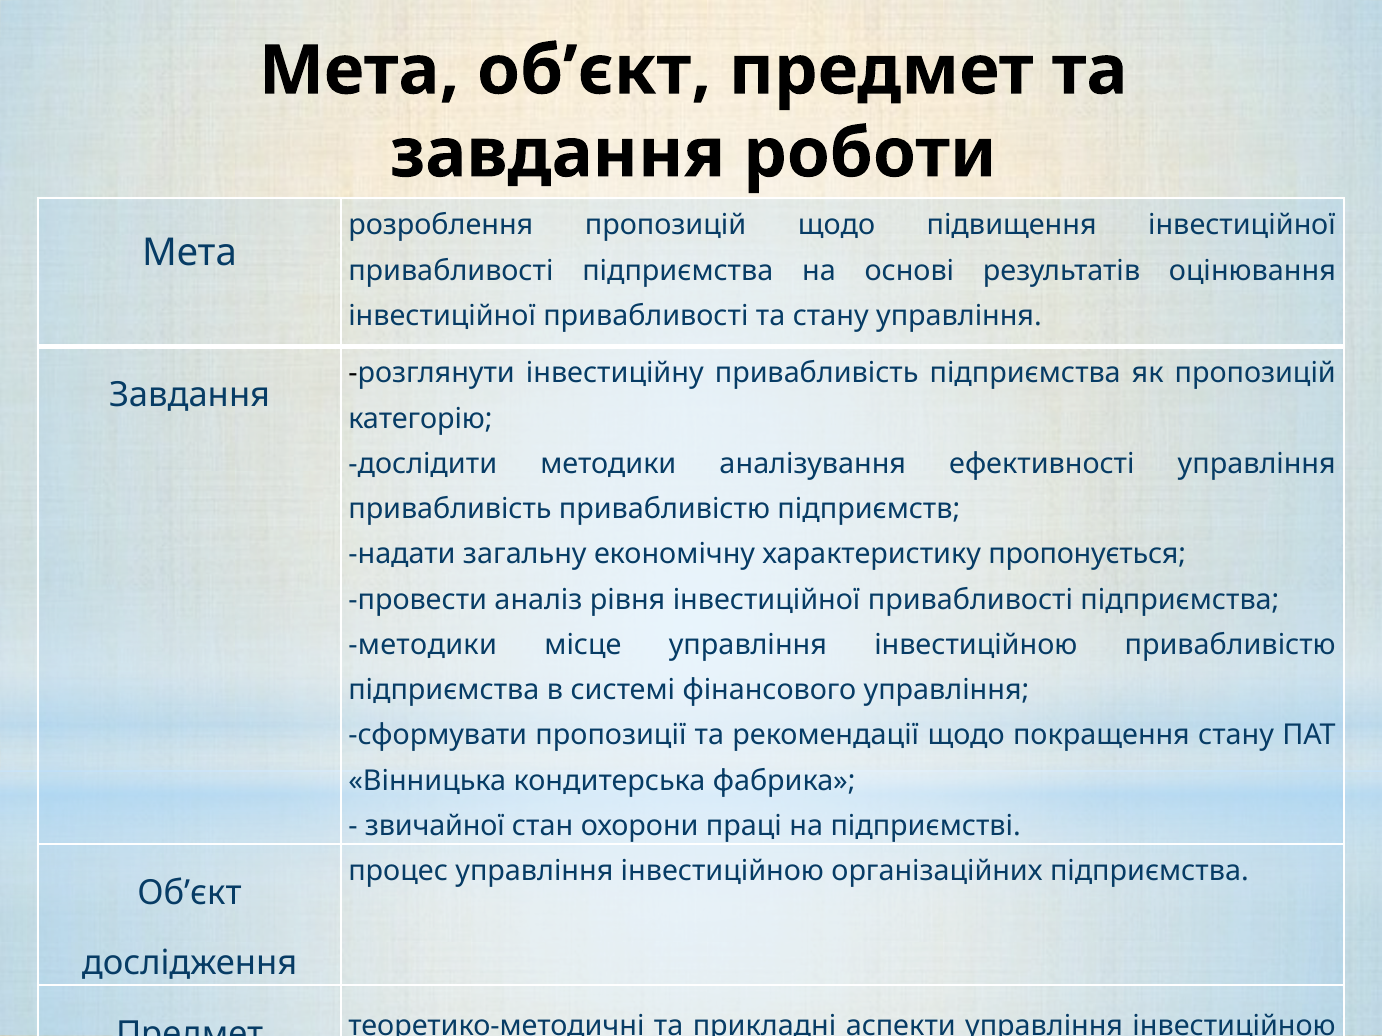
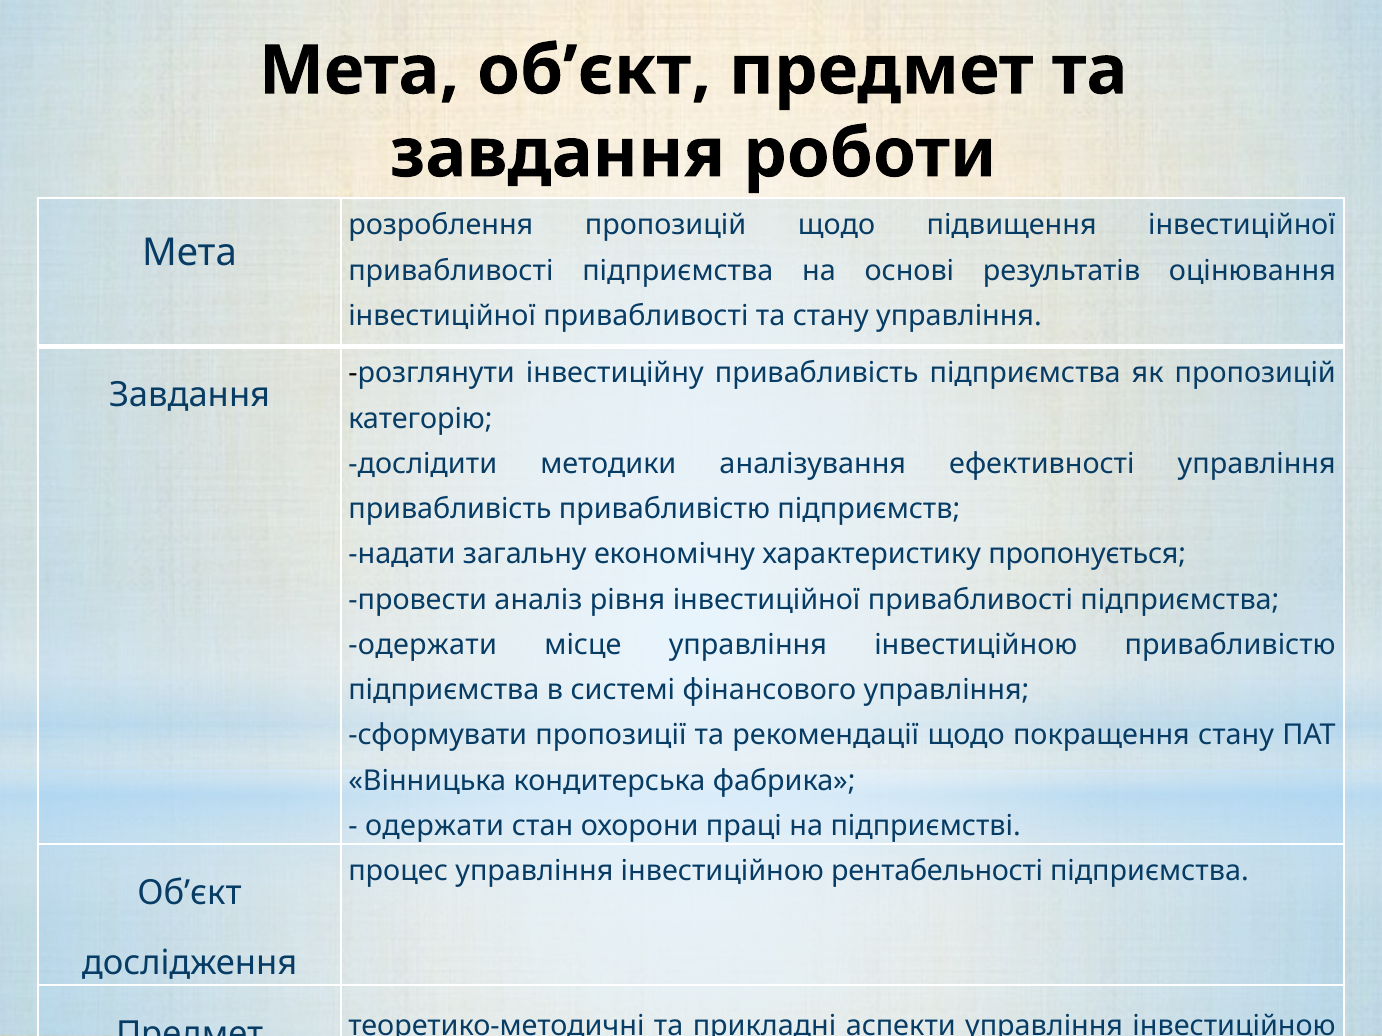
методики at (423, 645): методики -> одержати
звичайної at (435, 826): звичайної -> одержати
організаційних: організаційних -> рентабельності
